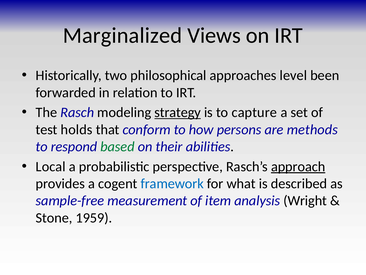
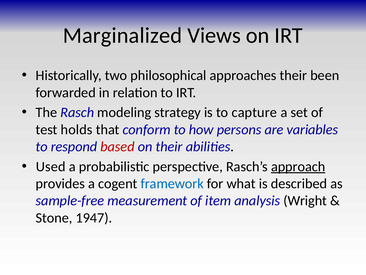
approaches level: level -> their
strategy underline: present -> none
methods: methods -> variables
based colour: green -> red
Local: Local -> Used
1959: 1959 -> 1947
